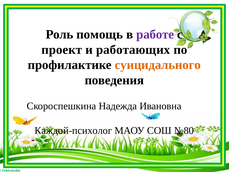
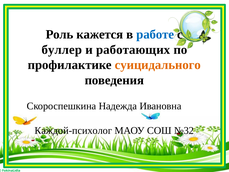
помощь: помощь -> кажется
работе colour: purple -> blue
проект: проект -> буллер
№80: №80 -> №32
